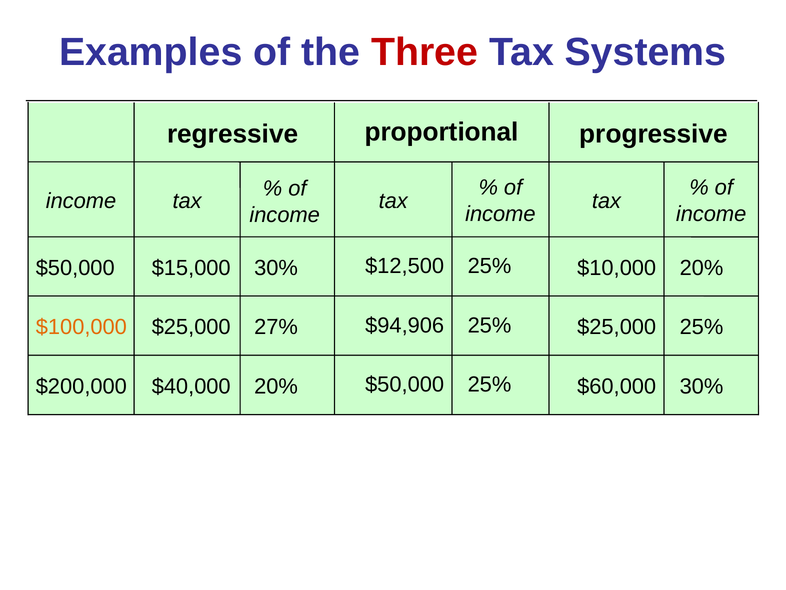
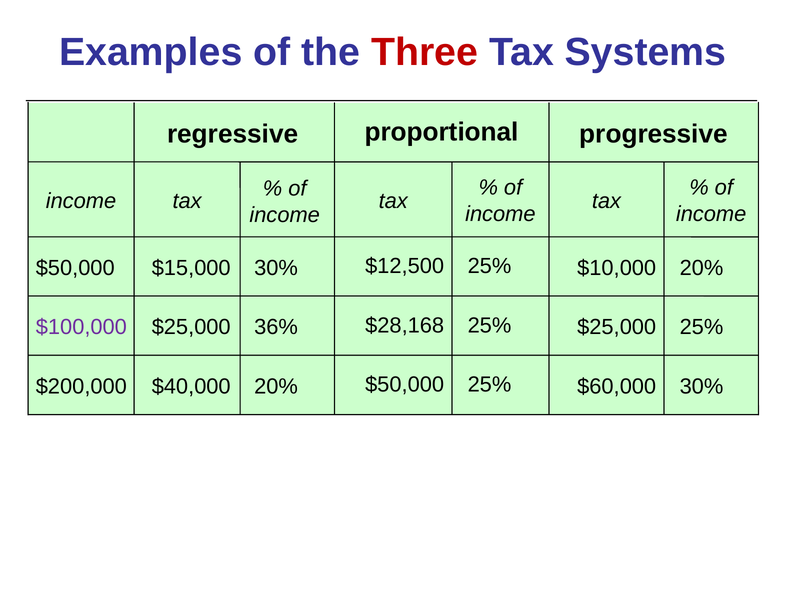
$94,906: $94,906 -> $28,168
$100,000 colour: orange -> purple
27%: 27% -> 36%
